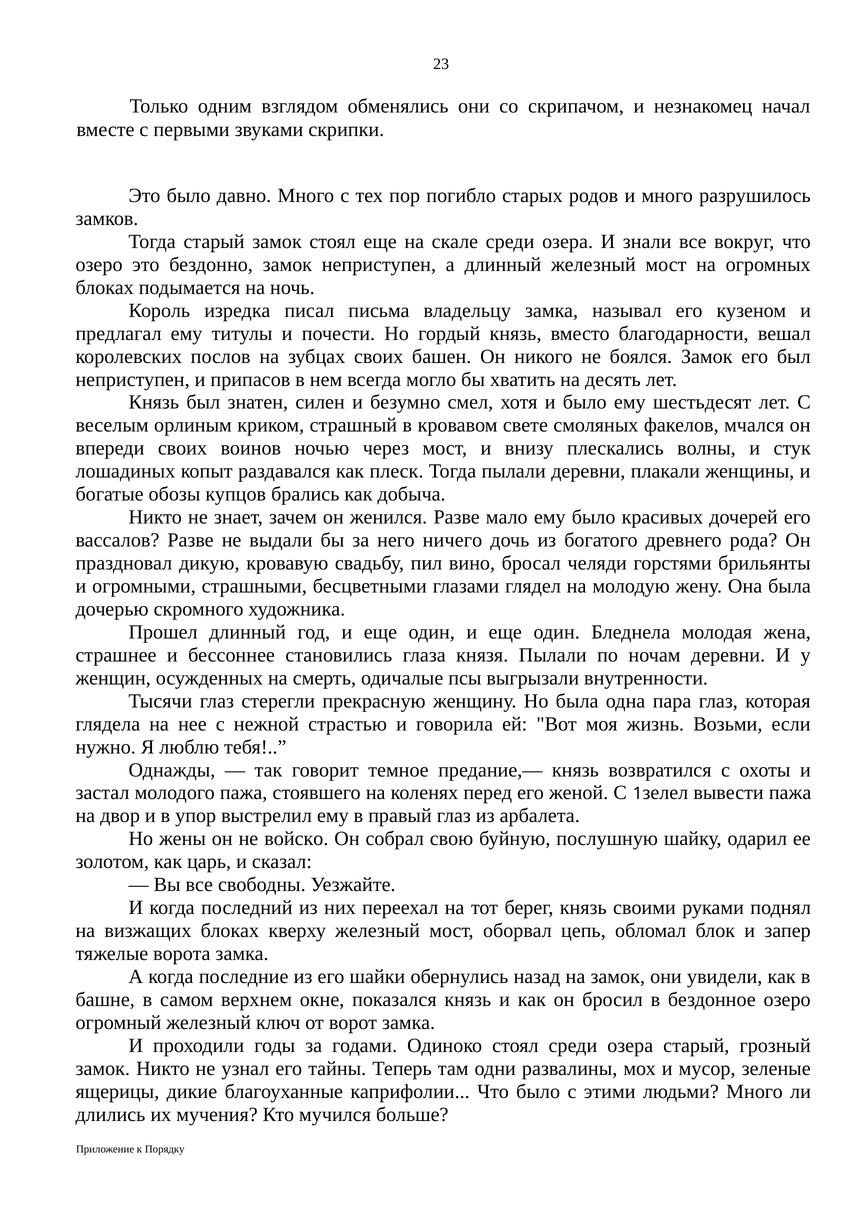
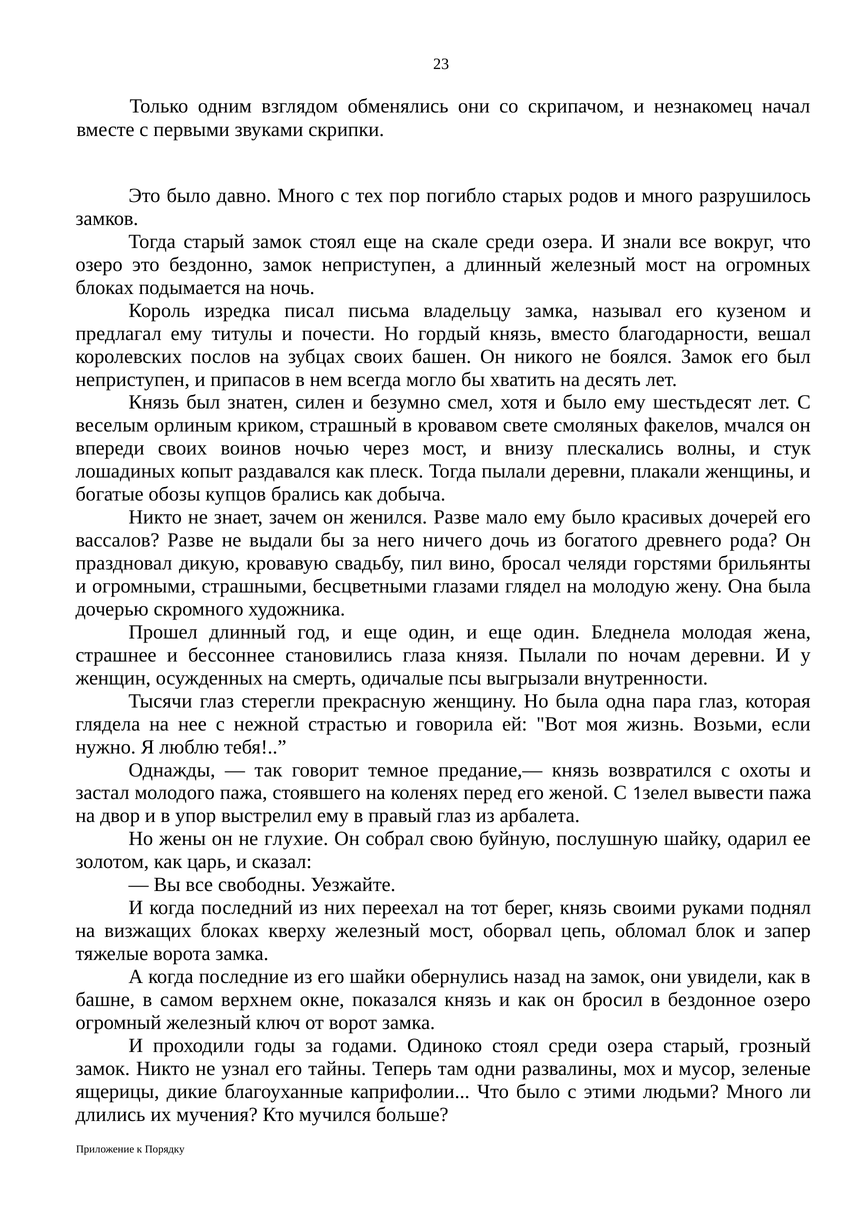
войско: войско -> глухие
